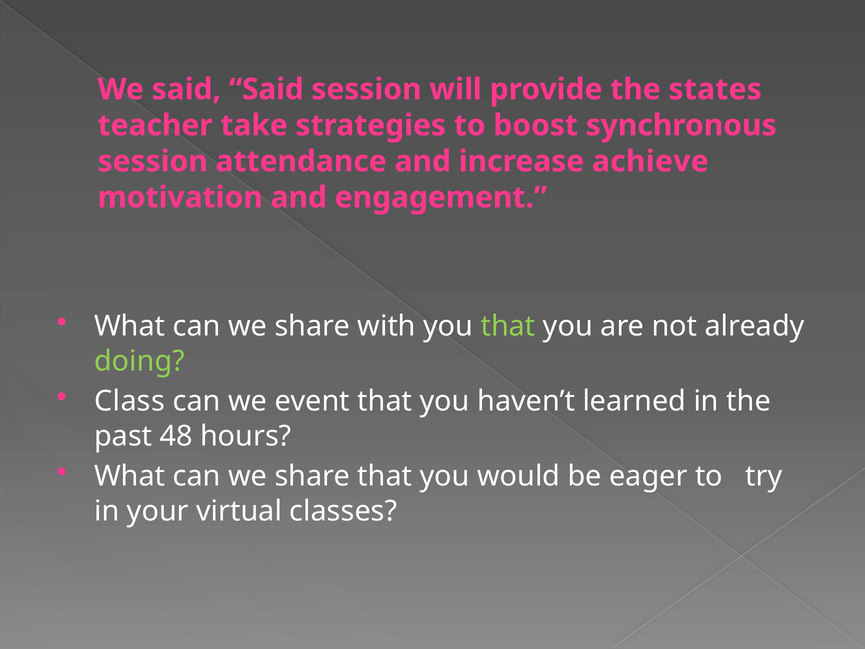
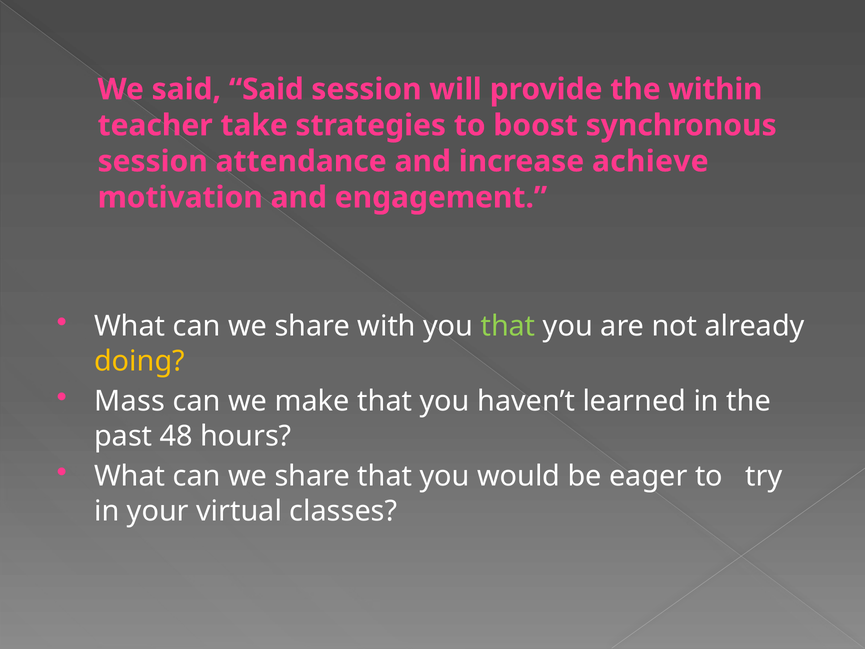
states: states -> within
doing colour: light green -> yellow
Class: Class -> Mass
event: event -> make
